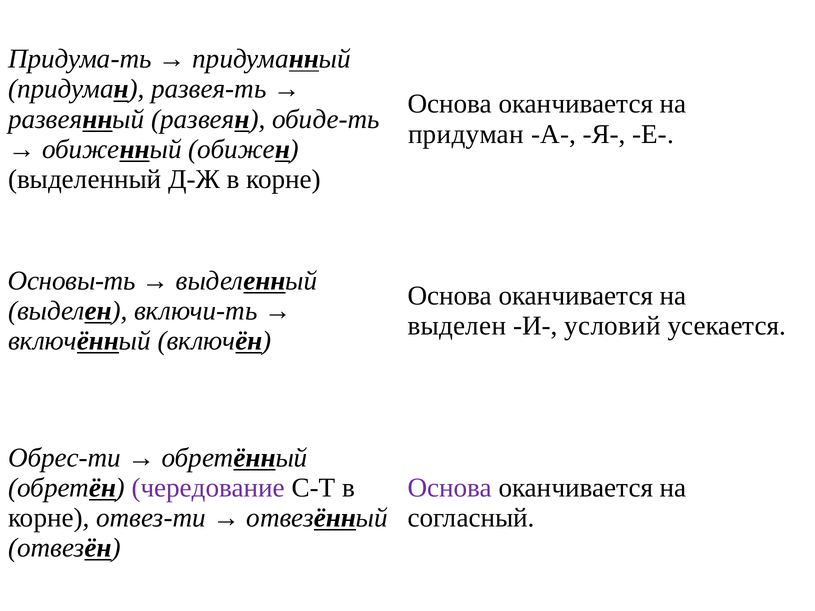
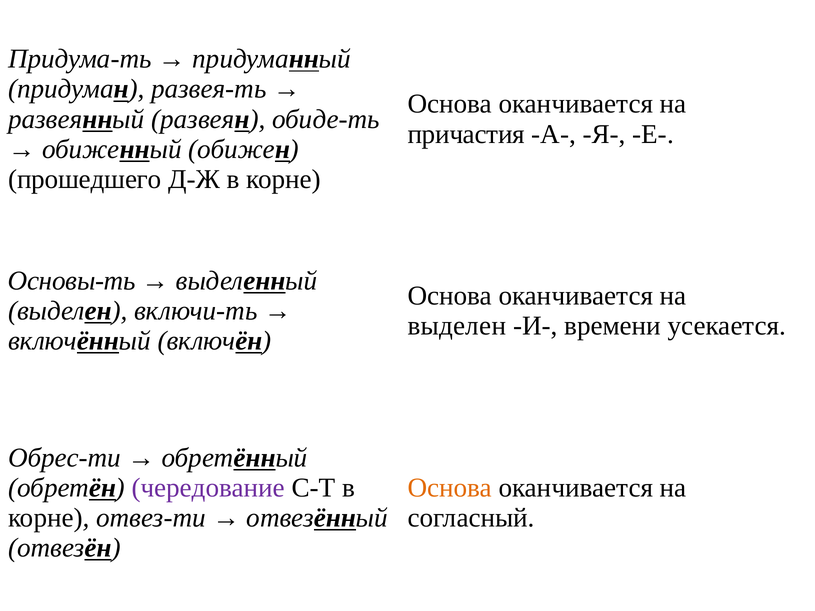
придуман at (466, 134): придуман -> причастия
выделенный at (85, 179): выделенный -> прошедшего
условий: условий -> времени
Основа at (450, 488) colour: purple -> orange
